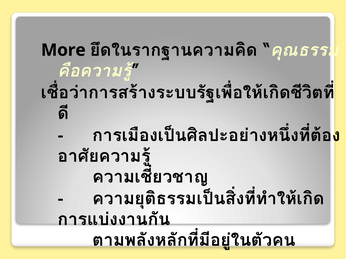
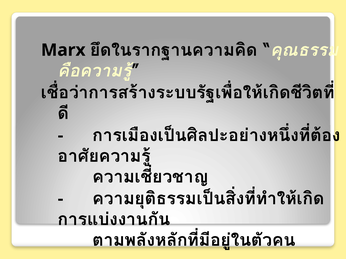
More: More -> Marx
